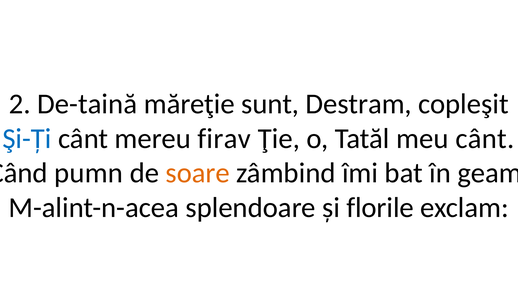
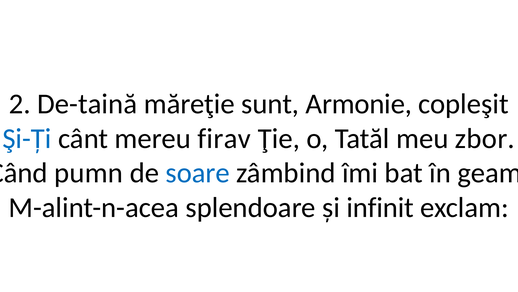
Destram: Destram -> Armonie
meu cânt: cânt -> zbor
soare colour: orange -> blue
florile: florile -> infinit
